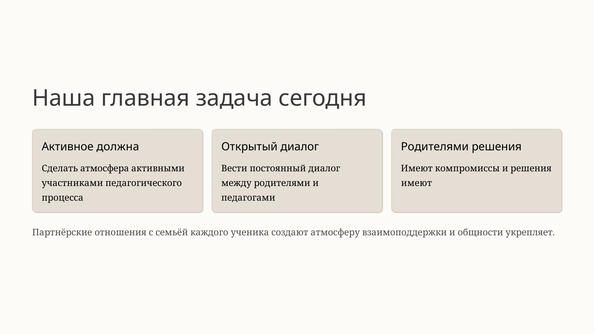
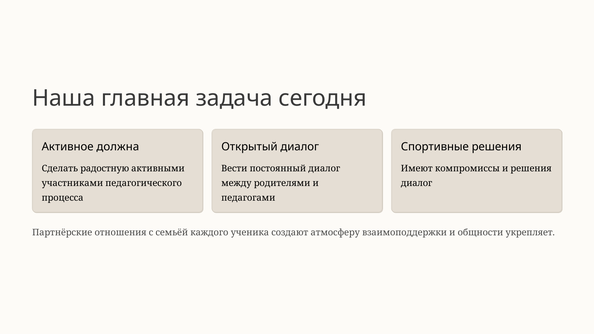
Родителями at (435, 147): Родителями -> Спортивные
атмосфера: атмосфера -> радостную
имеют at (416, 183): имеют -> диалог
